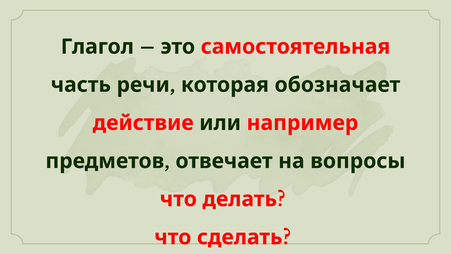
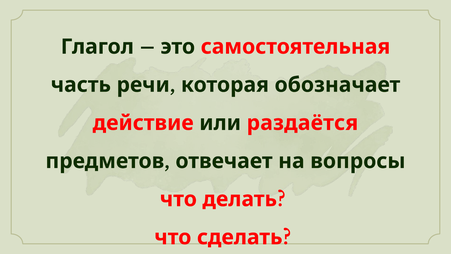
например: например -> раздаётся
